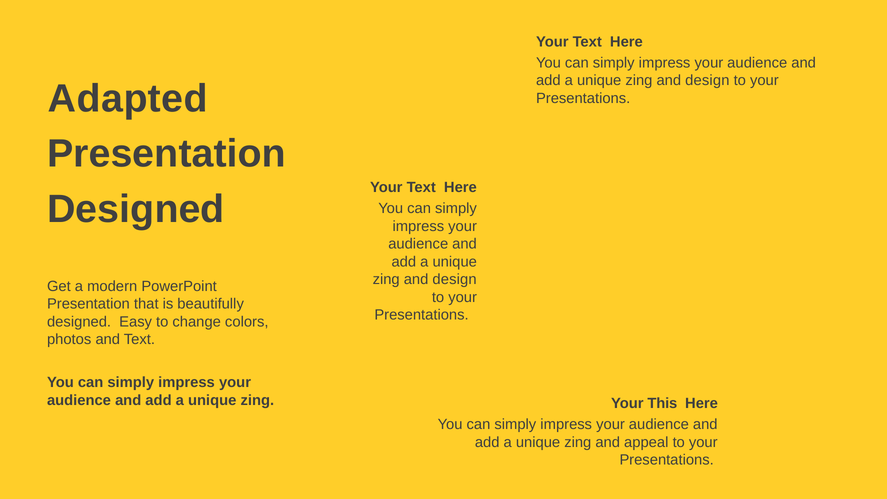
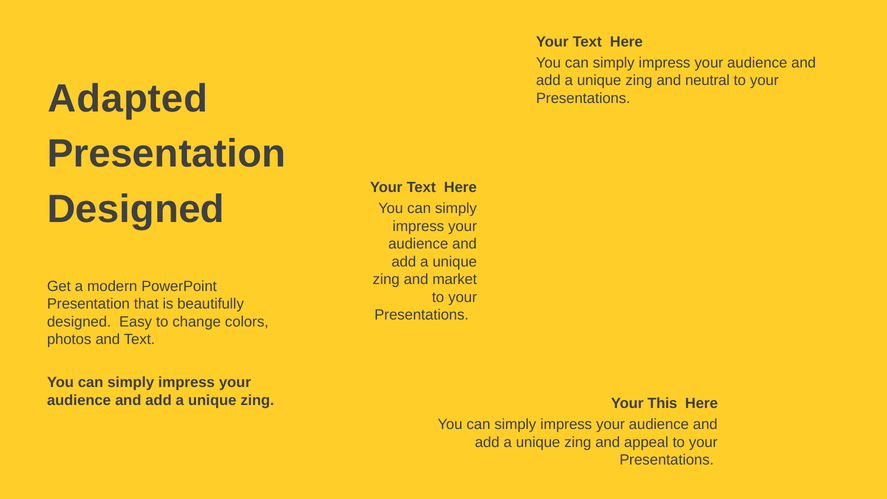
design at (707, 81): design -> neutral
design at (455, 279): design -> market
